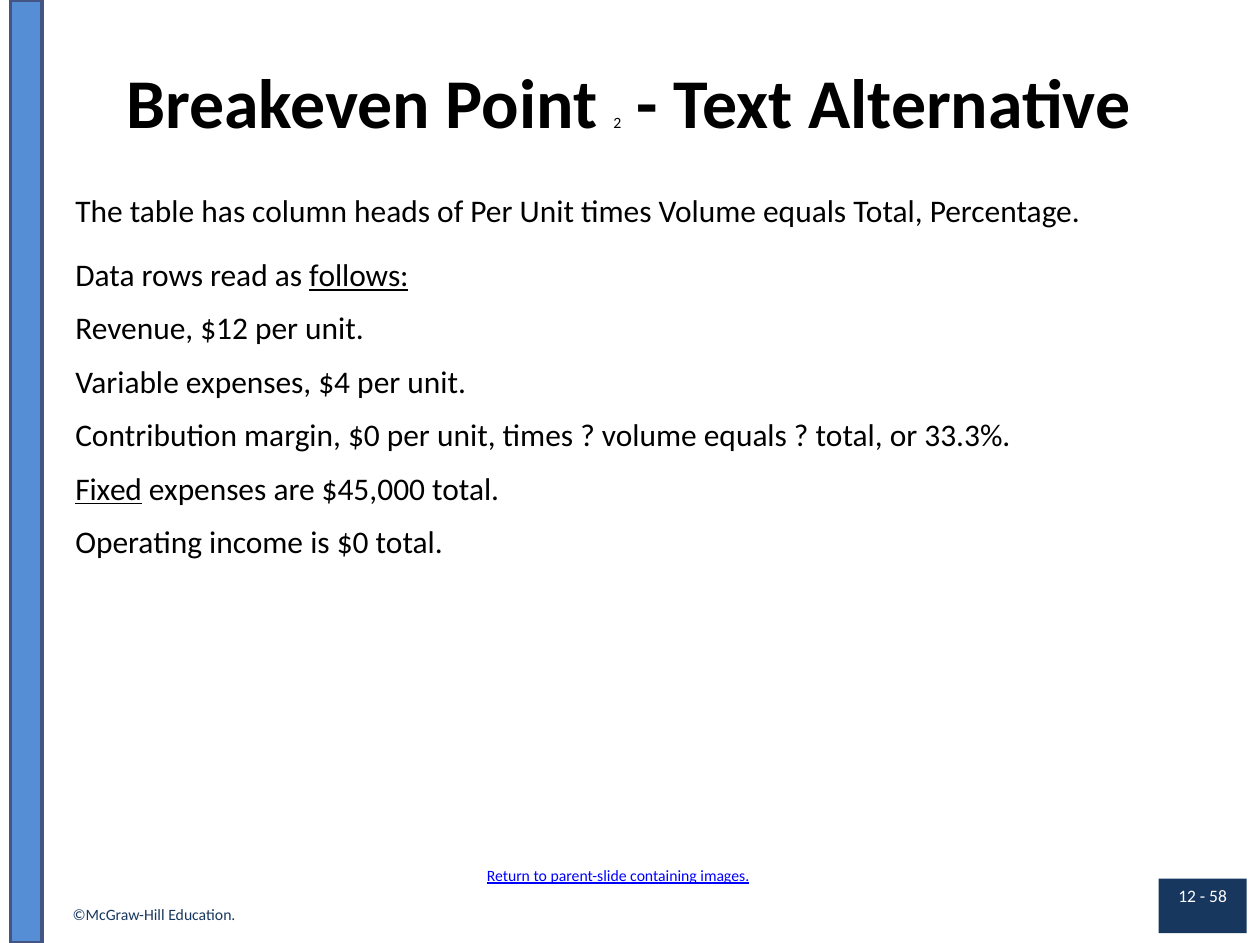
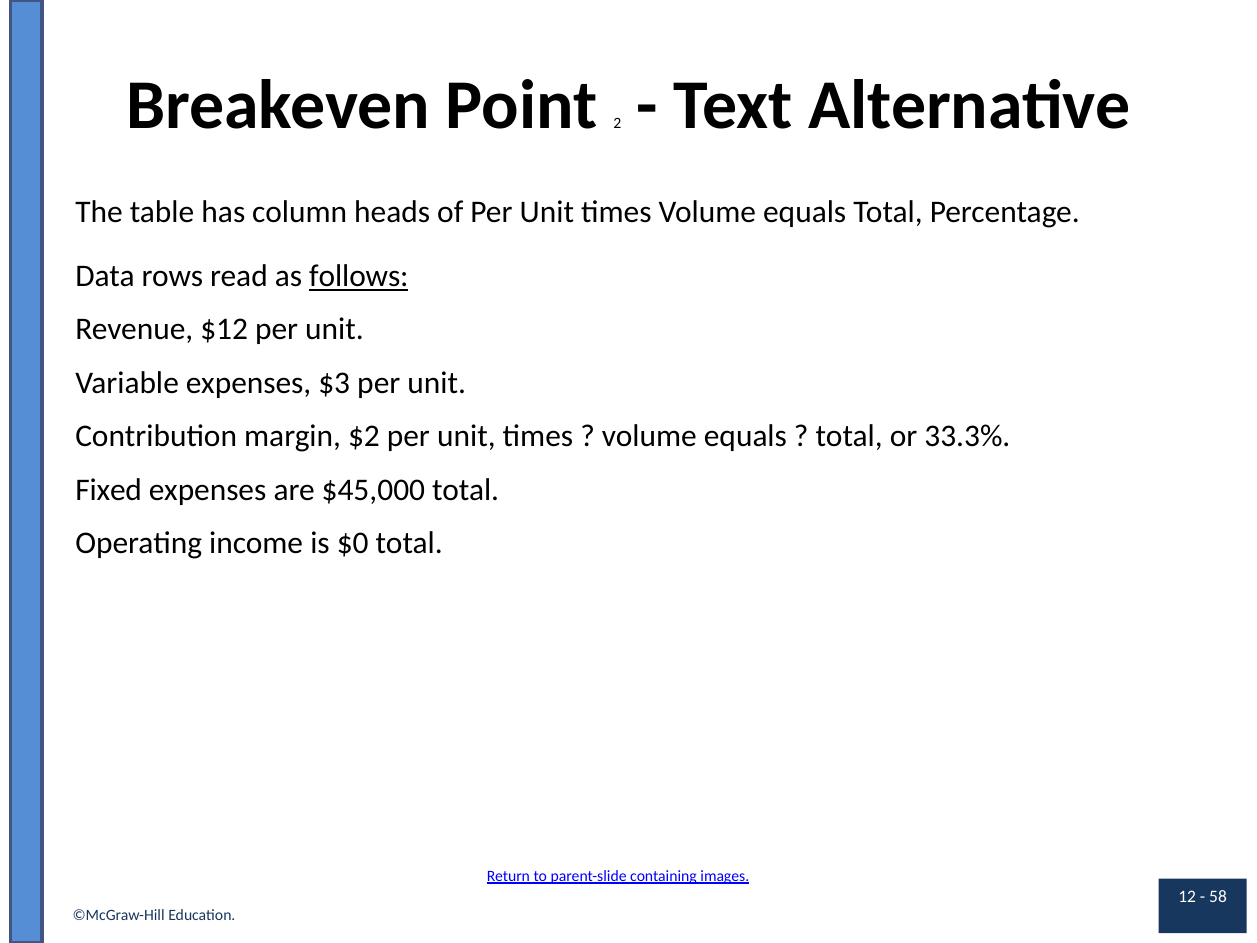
$4: $4 -> $3
margin $0: $0 -> $2
Fixed underline: present -> none
